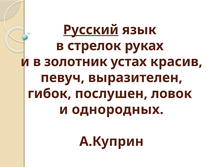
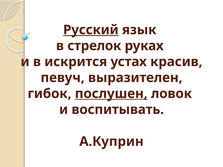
золотник: золотник -> искрится
послушен underline: none -> present
однородных: однородных -> воспитывать
